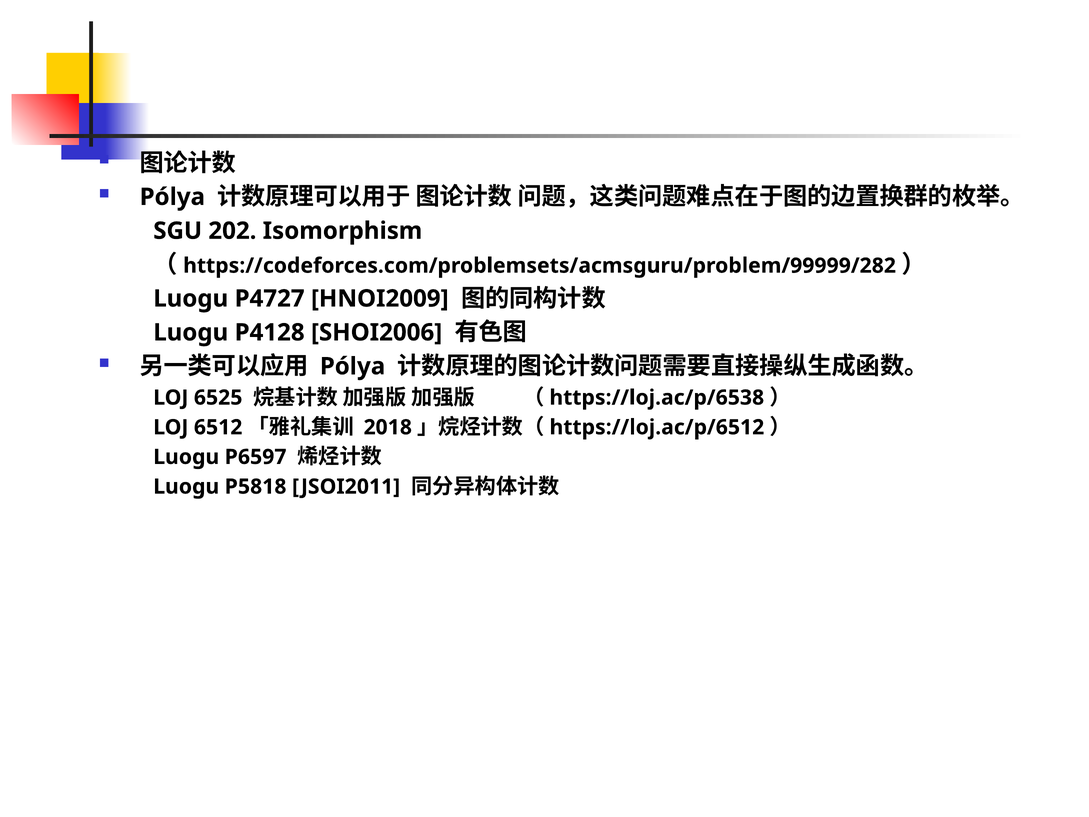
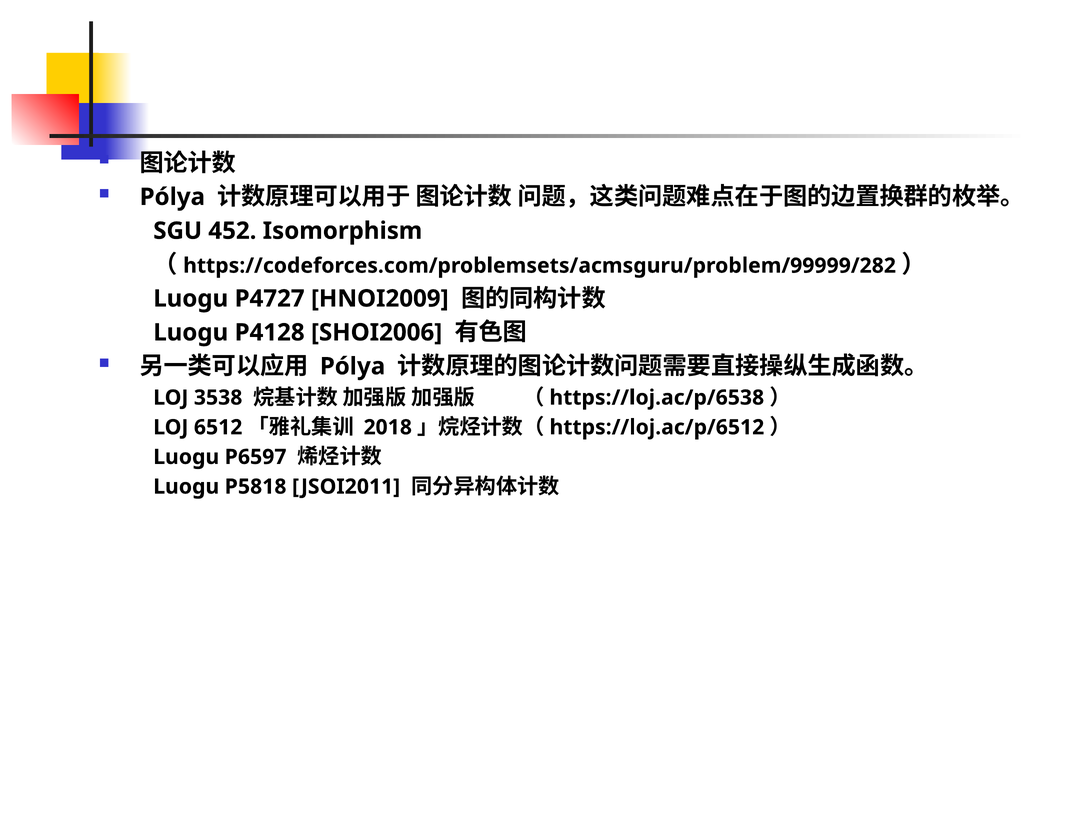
202: 202 -> 452
6525: 6525 -> 3538
